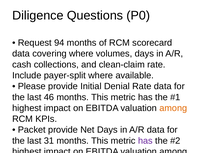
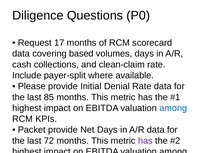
94: 94 -> 17
covering where: where -> based
46: 46 -> 85
among at (173, 108) colour: orange -> blue
31: 31 -> 72
